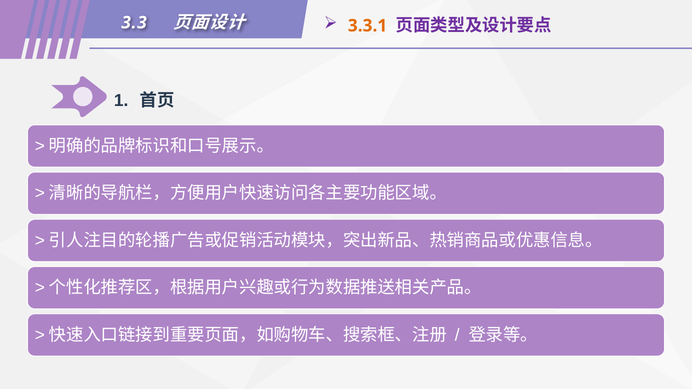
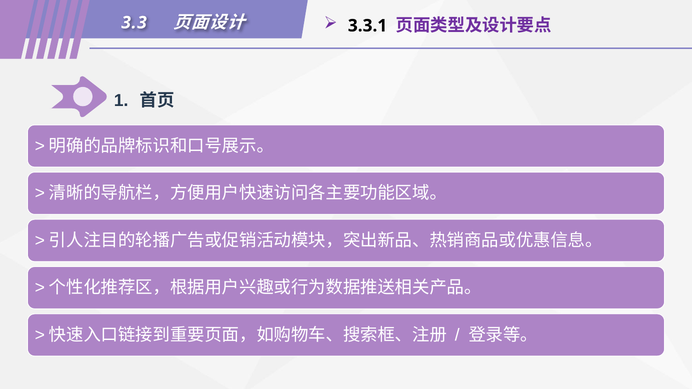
3.3.1 colour: orange -> black
